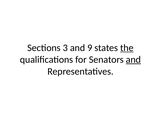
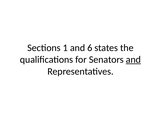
3: 3 -> 1
9: 9 -> 6
the underline: present -> none
